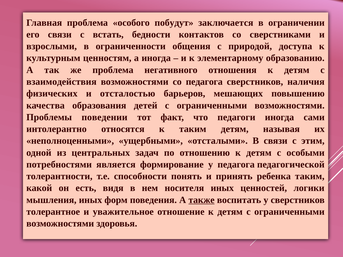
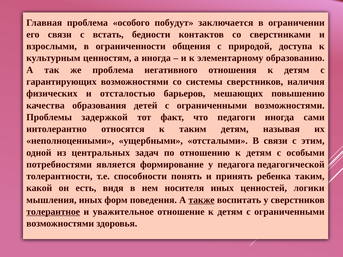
взаимодействия: взаимодействия -> гарантирующих
со педагога: педагога -> системы
поведении: поведении -> задержкой
толерантное underline: none -> present
